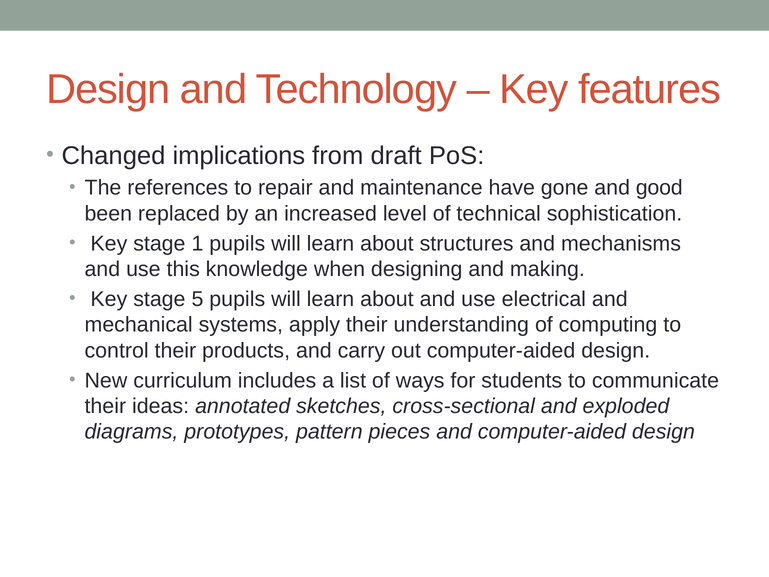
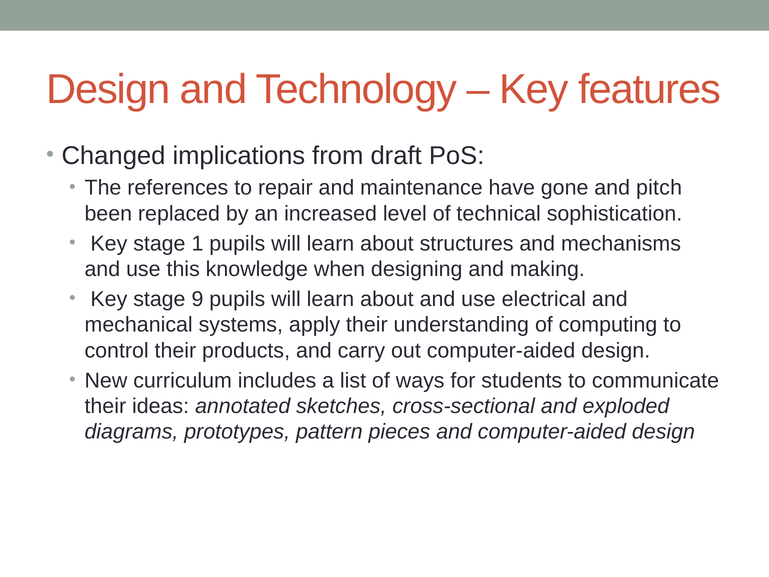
good: good -> pitch
5: 5 -> 9
